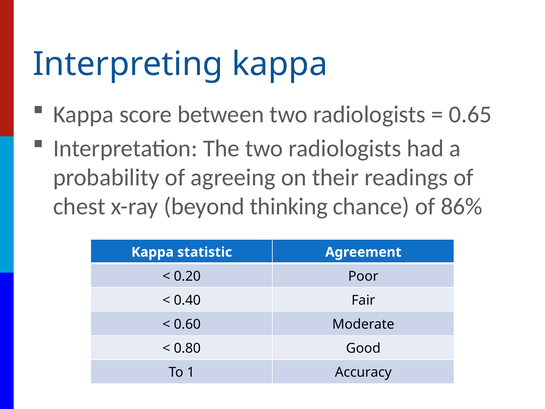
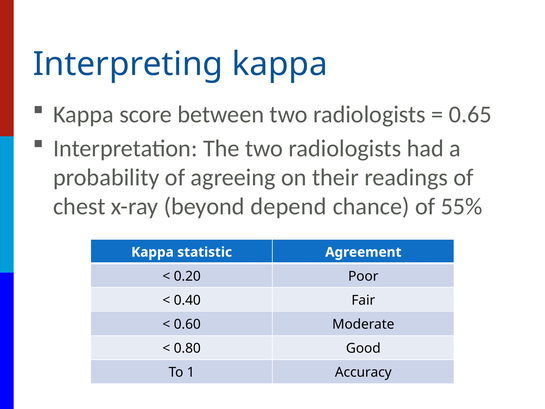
thinking: thinking -> depend
86%: 86% -> 55%
